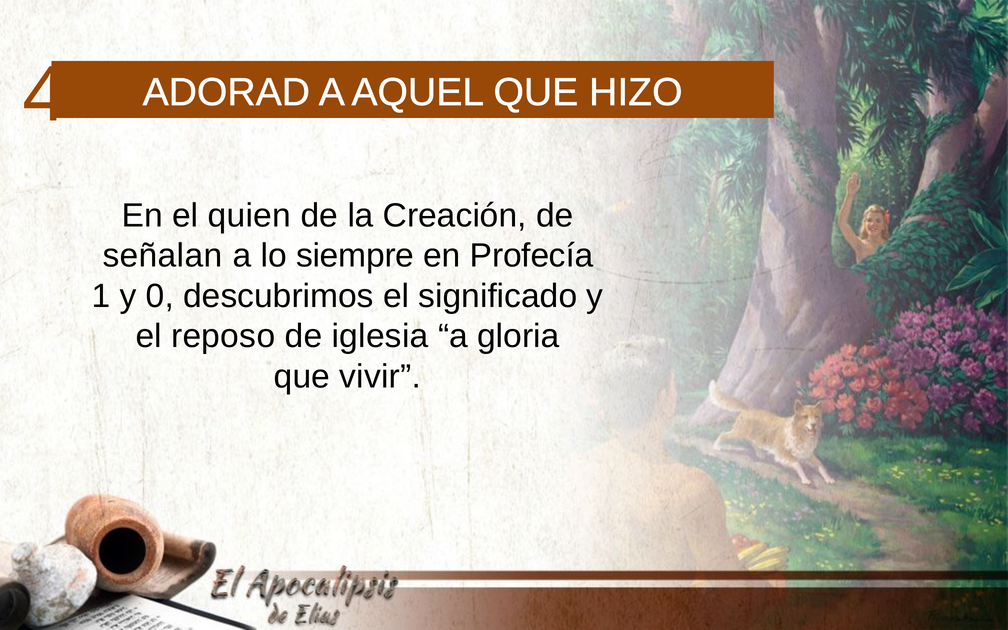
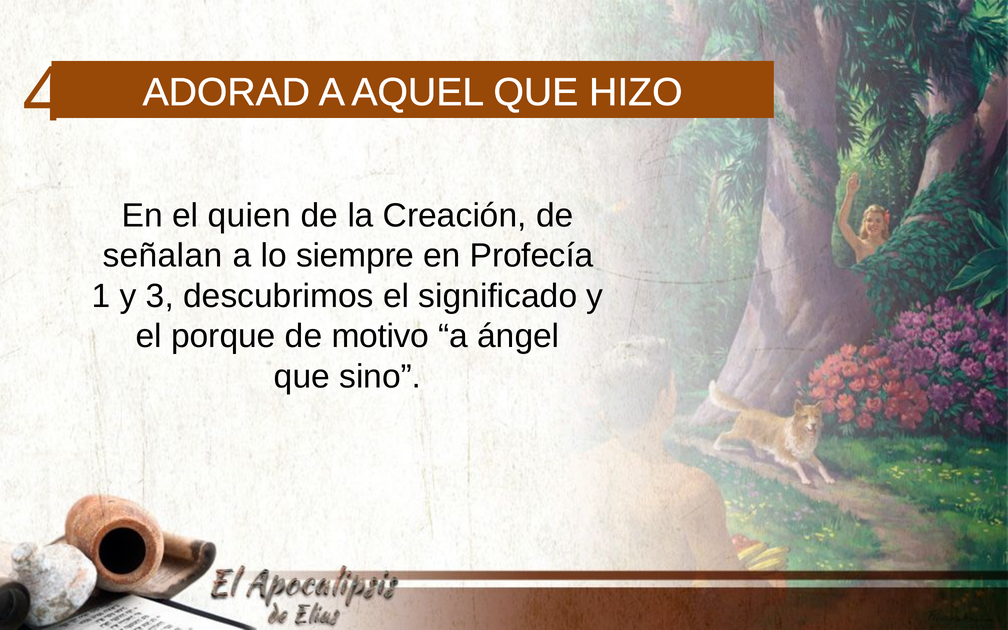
0: 0 -> 3
reposo: reposo -> porque
iglesia: iglesia -> motivo
gloria: gloria -> ángel
vivir: vivir -> sino
